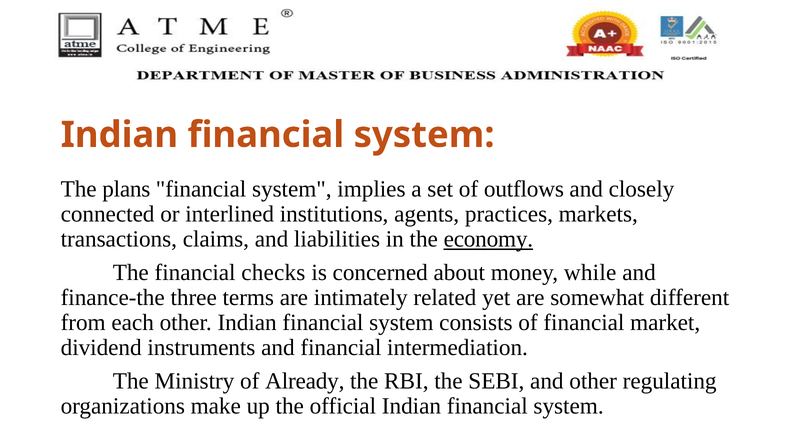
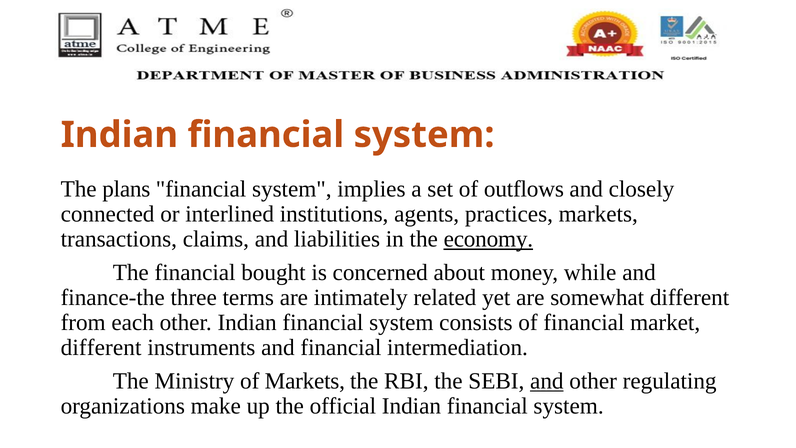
checks: checks -> bought
dividend at (101, 348): dividend -> different
of Already: Already -> Markets
and at (547, 381) underline: none -> present
